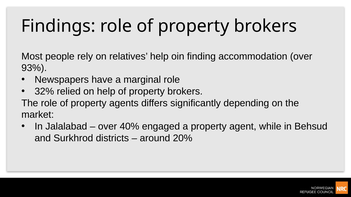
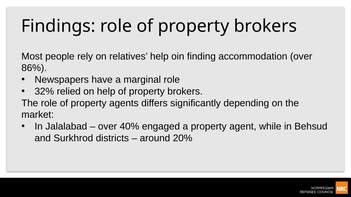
93%: 93% -> 86%
